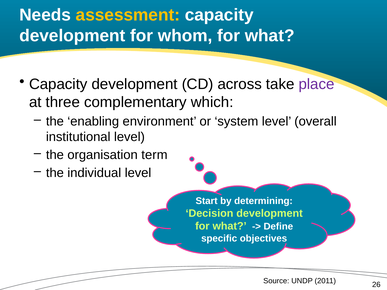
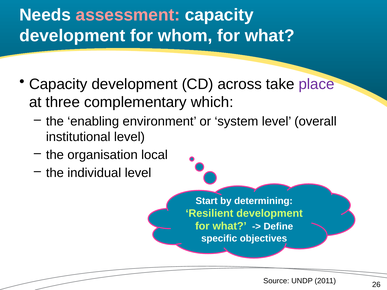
assessment colour: yellow -> pink
term: term -> local
Decision: Decision -> Resilient
